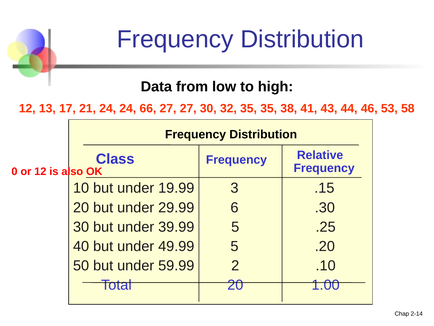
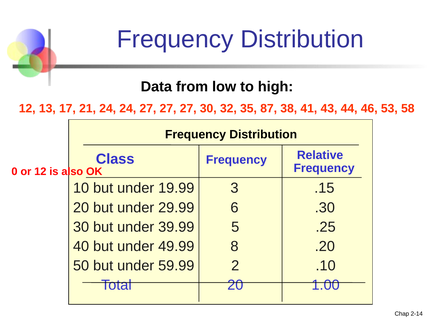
24 66: 66 -> 27
35 35: 35 -> 87
49.99 5: 5 -> 8
